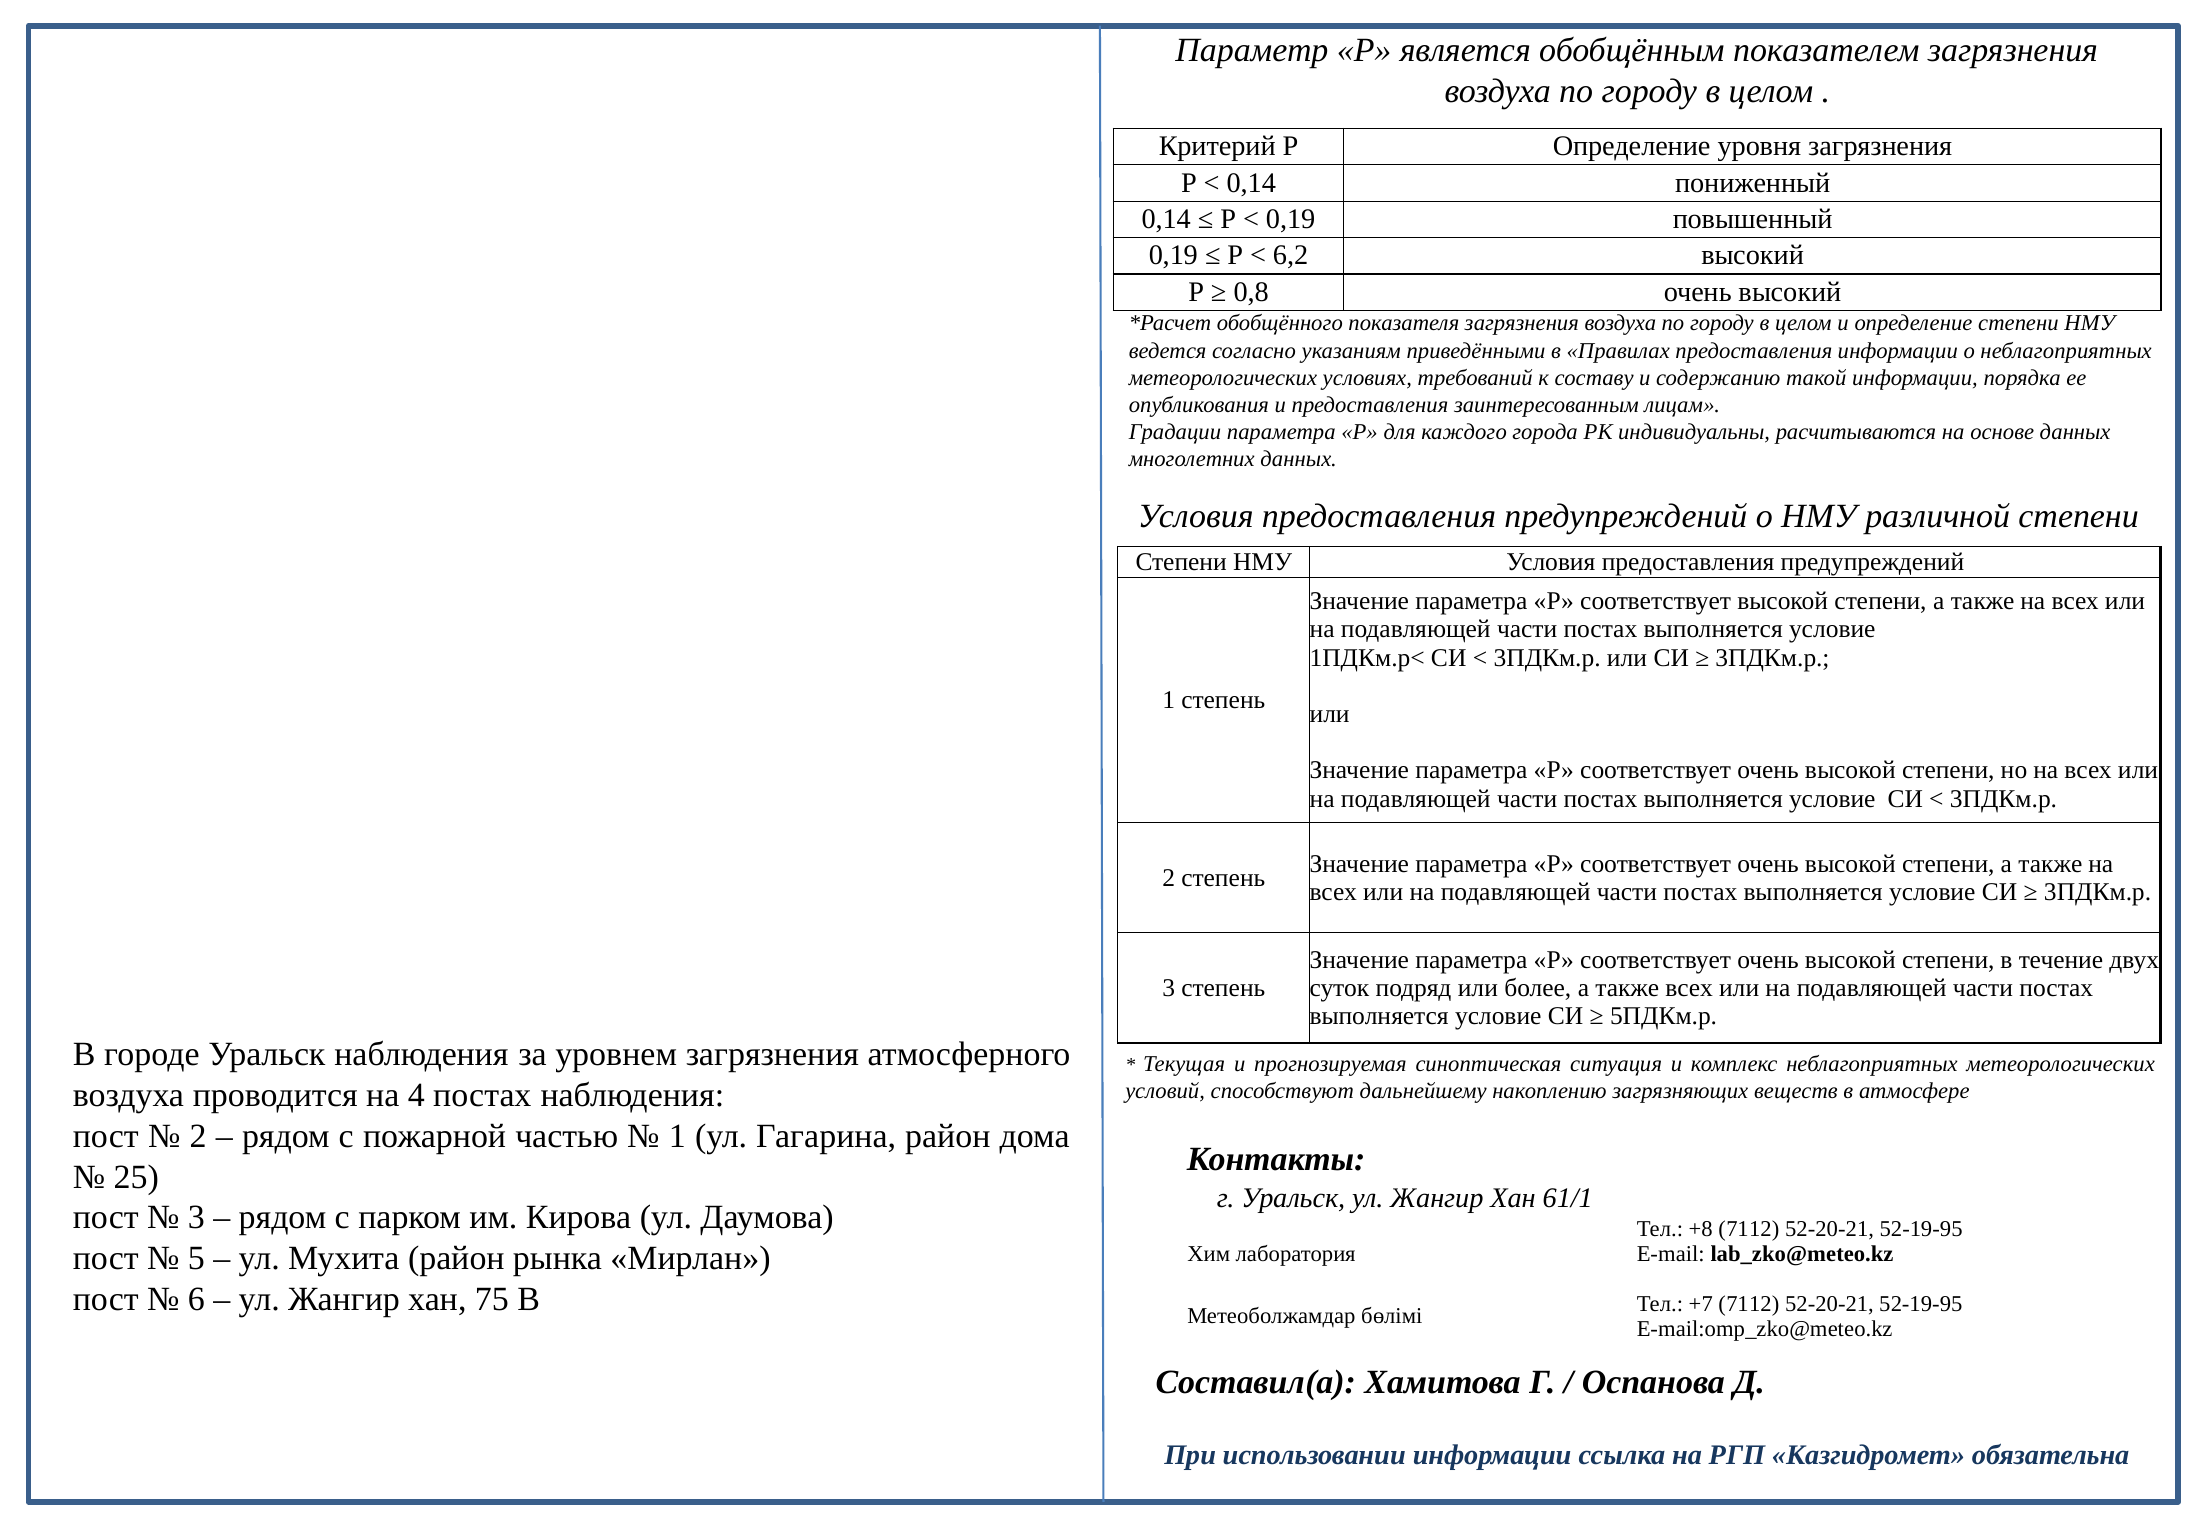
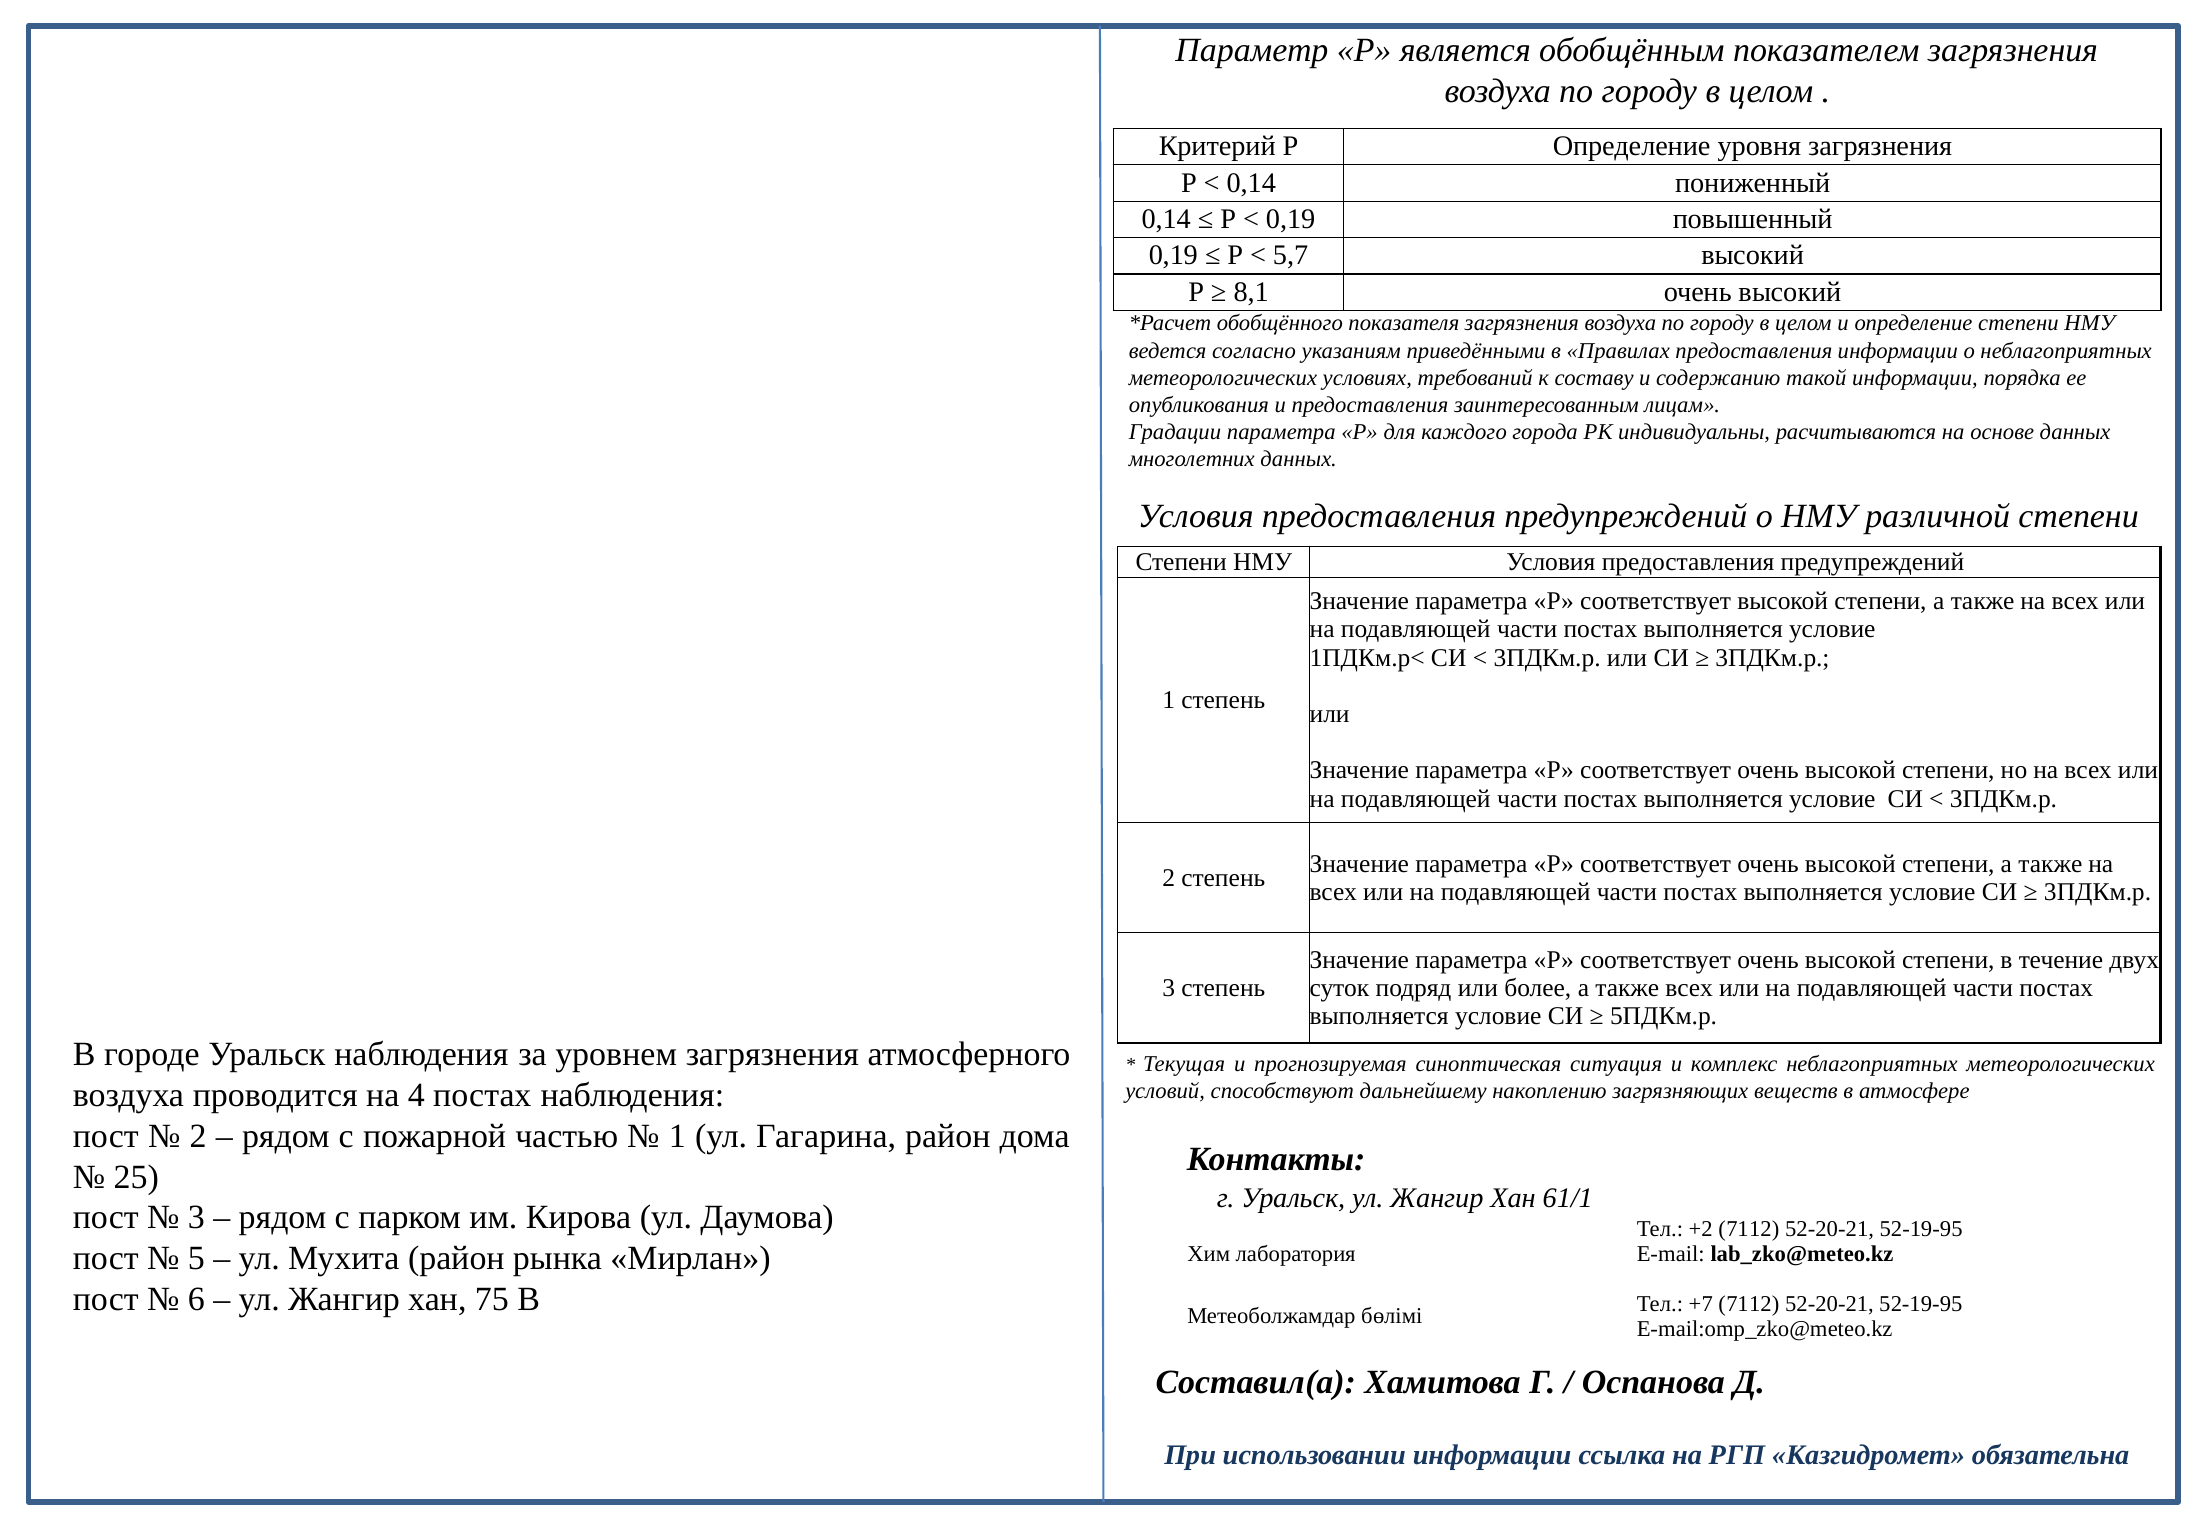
6,2: 6,2 -> 5,7
0,8: 0,8 -> 8,1
+8: +8 -> +2
